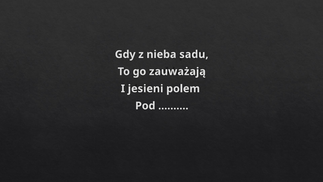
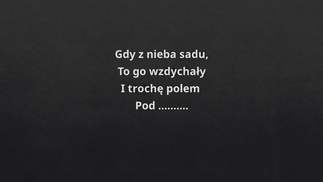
zauważają: zauważają -> wzdychały
jesieni: jesieni -> trochę
